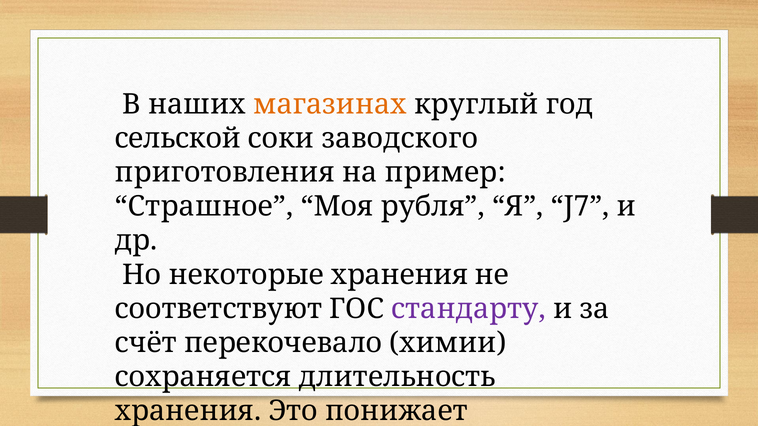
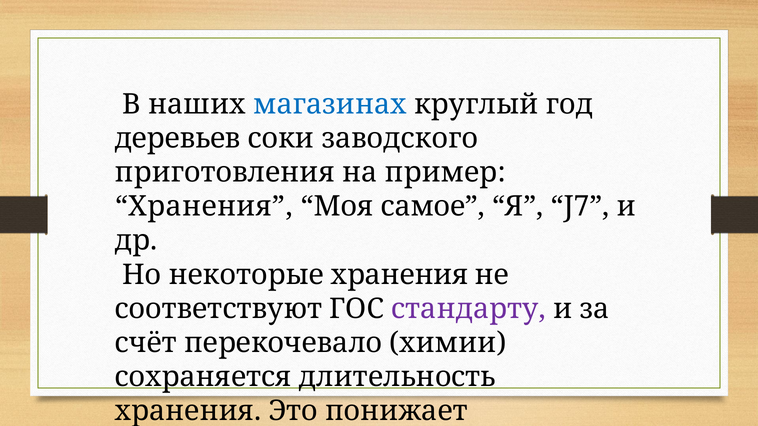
магазинах colour: orange -> blue
сельской: сельской -> деревьев
Страшное at (204, 207): Страшное -> Хранения
рубля: рубля -> самое
